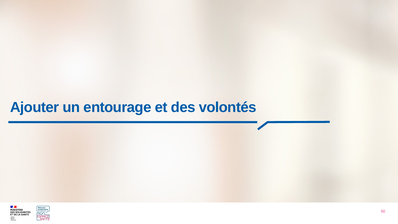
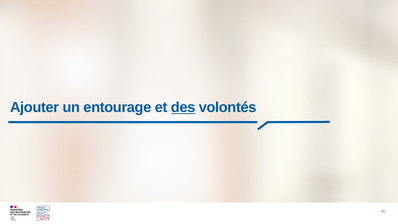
des underline: none -> present
